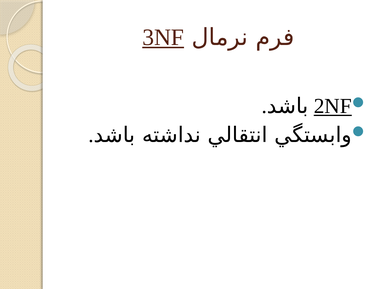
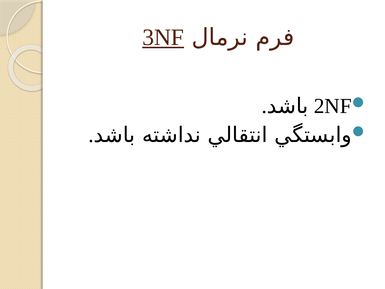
2NF underline: present -> none
